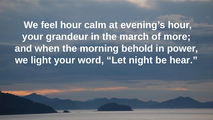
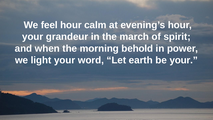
more: more -> spirit
night: night -> earth
be hear: hear -> your
